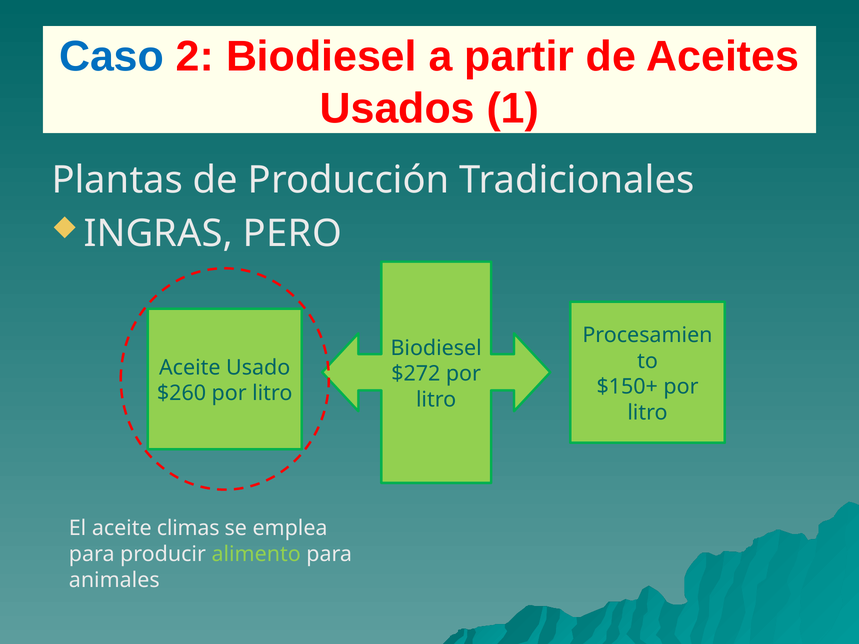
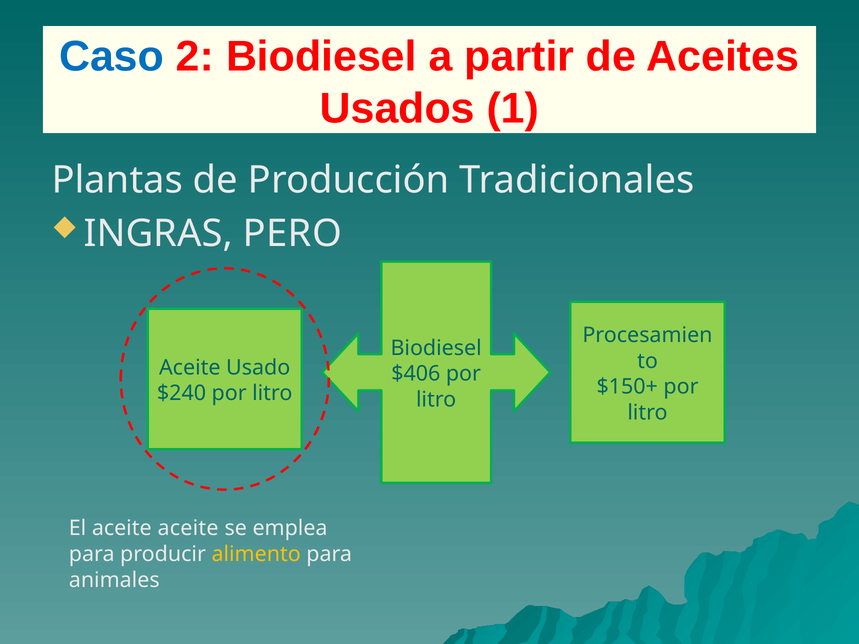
$272: $272 -> $406
$260: $260 -> $240
aceite climas: climas -> aceite
alimento colour: light green -> yellow
